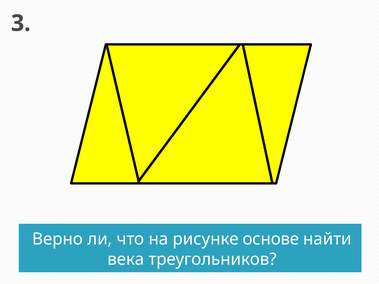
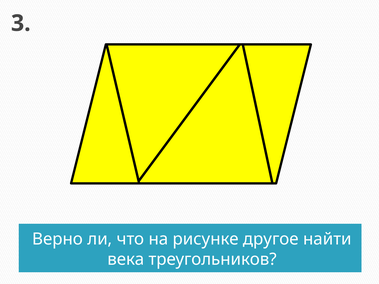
основе: основе -> другое
